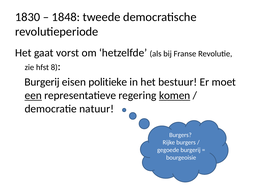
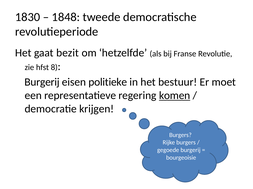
vorst: vorst -> bezit
een underline: present -> none
natuur: natuur -> krijgen
